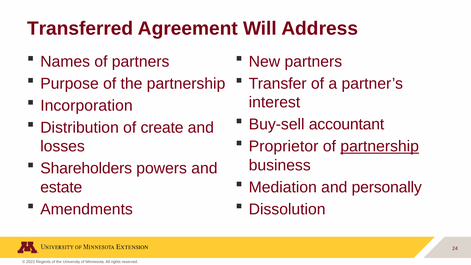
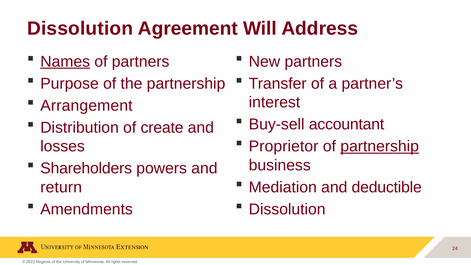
Transferred at (80, 28): Transferred -> Dissolution
Names underline: none -> present
Incorporation: Incorporation -> Arrangement
personally: personally -> deductible
estate: estate -> return
